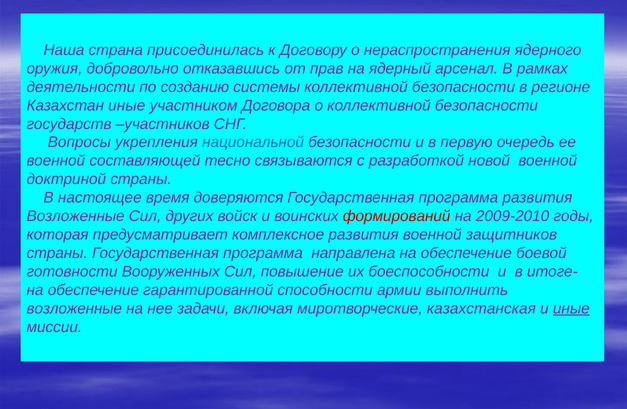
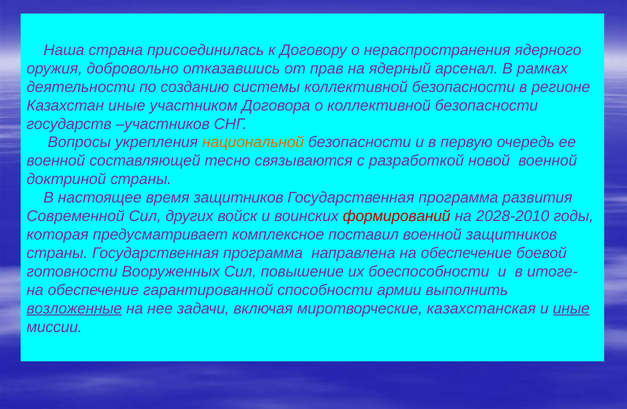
национальной colour: blue -> orange
время доверяются: доверяются -> защитников
Возложенные at (76, 216): Возложенные -> Современной
2009-2010: 2009-2010 -> 2028-2010
комплексное развития: развития -> поставил
возложенные at (74, 308) underline: none -> present
